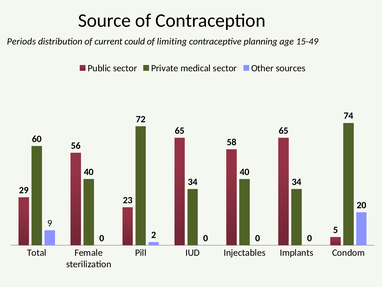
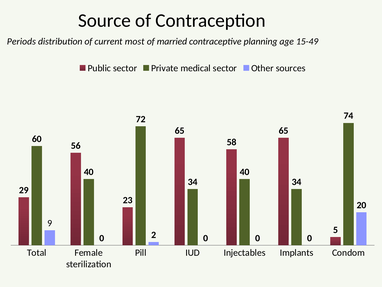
could: could -> most
limiting: limiting -> married
